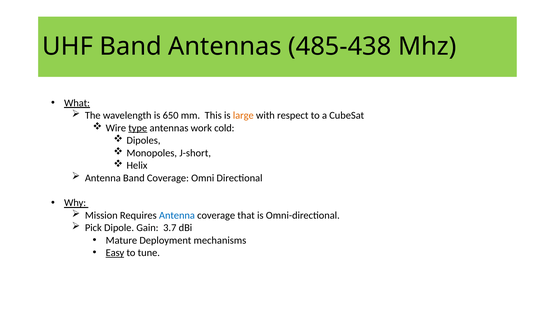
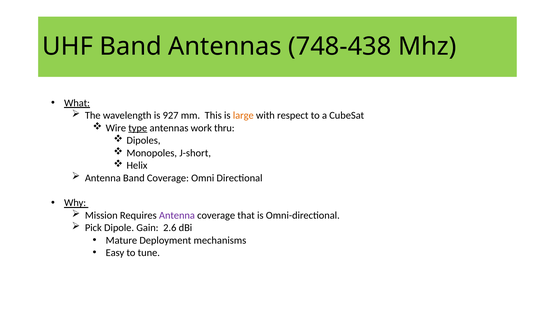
485-438: 485-438 -> 748-438
650: 650 -> 927
cold: cold -> thru
Antenna at (177, 215) colour: blue -> purple
3.7: 3.7 -> 2.6
Easy underline: present -> none
